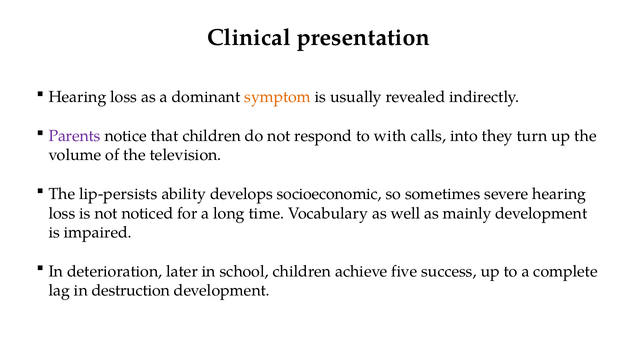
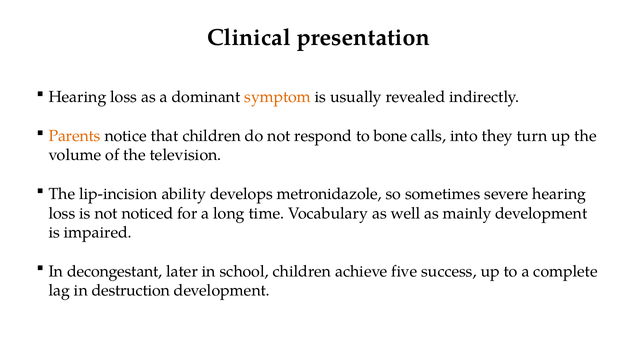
Parents colour: purple -> orange
with: with -> bone
lip-persists: lip-persists -> lip-incision
socioeconomic: socioeconomic -> metronidazole
deterioration: deterioration -> decongestant
